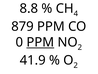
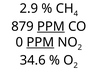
8.8: 8.8 -> 2.9
PPM at (51, 26) underline: none -> present
41.9: 41.9 -> 34.6
